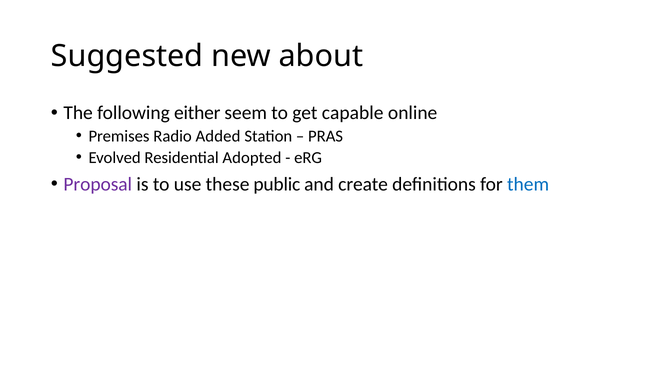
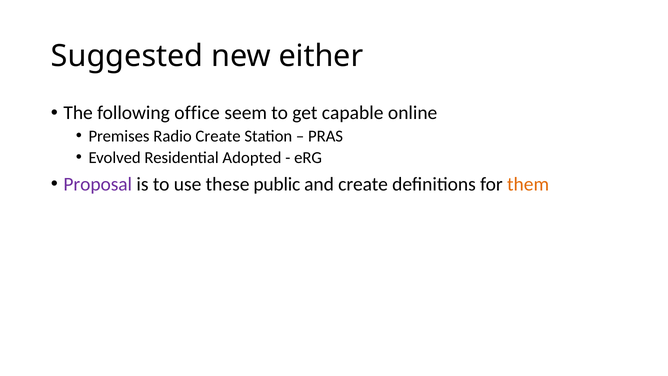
about: about -> either
either: either -> office
Radio Added: Added -> Create
them colour: blue -> orange
